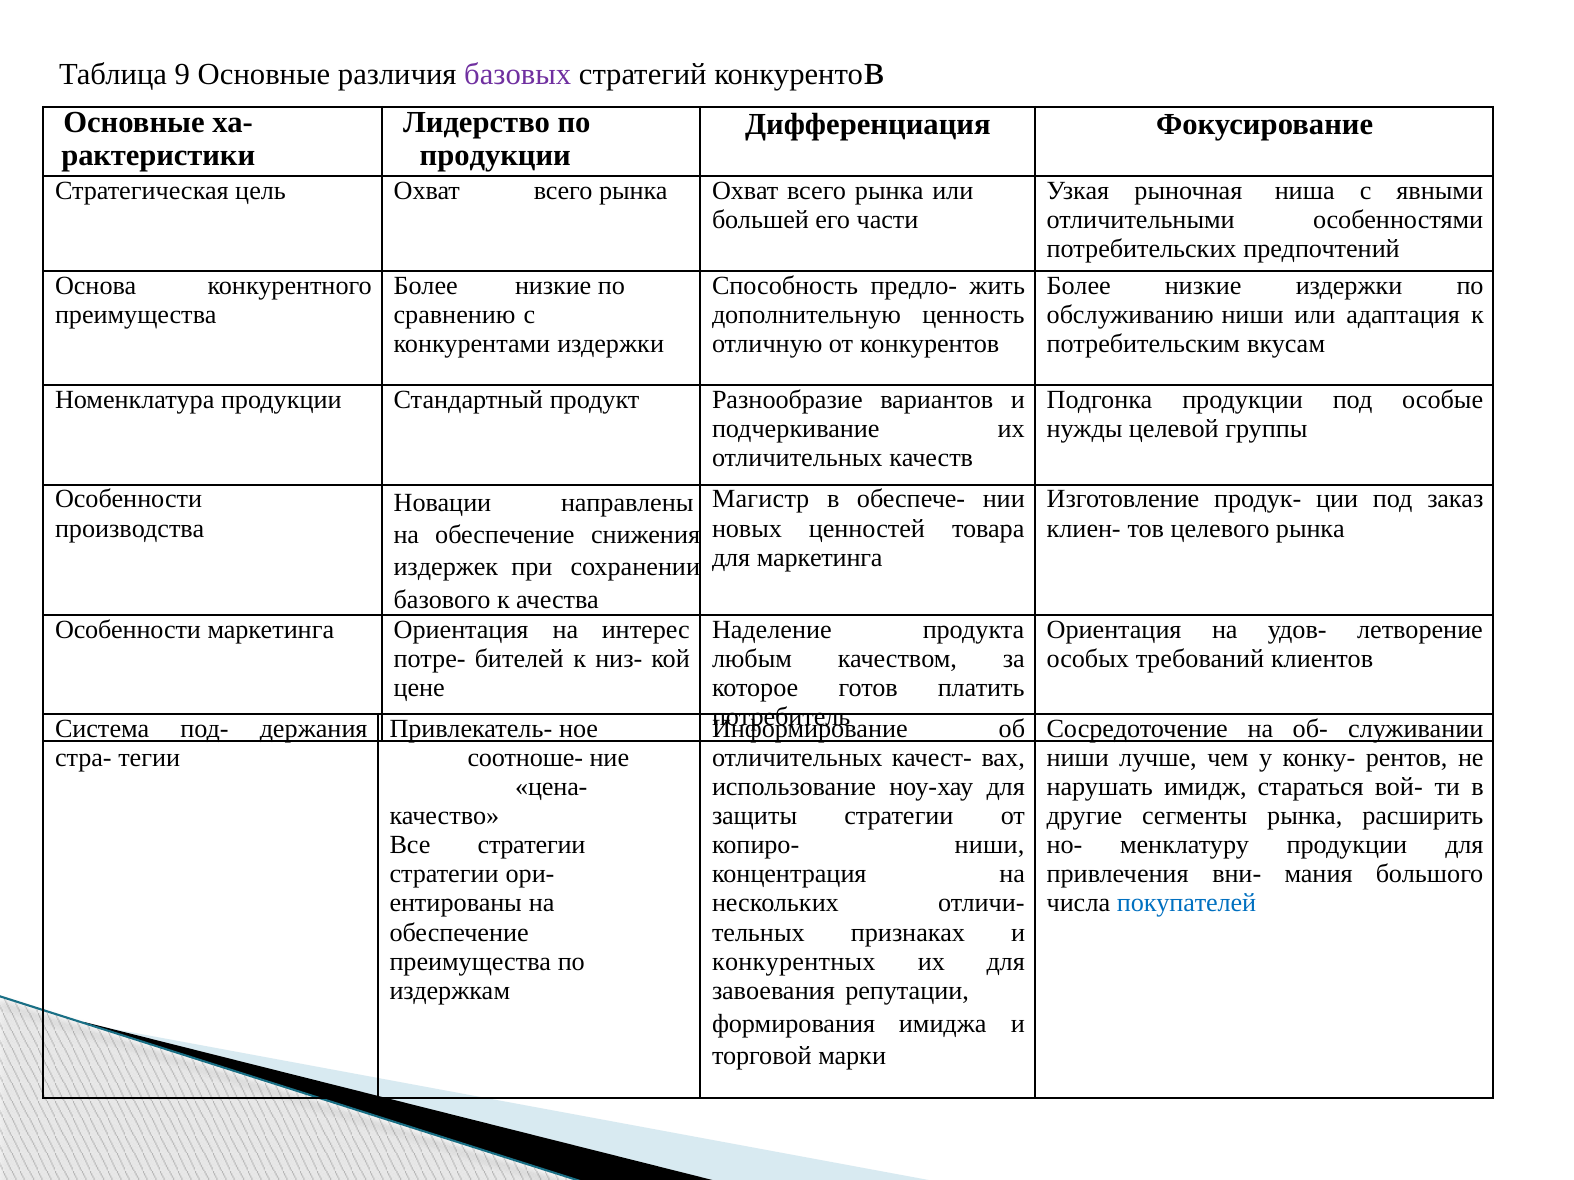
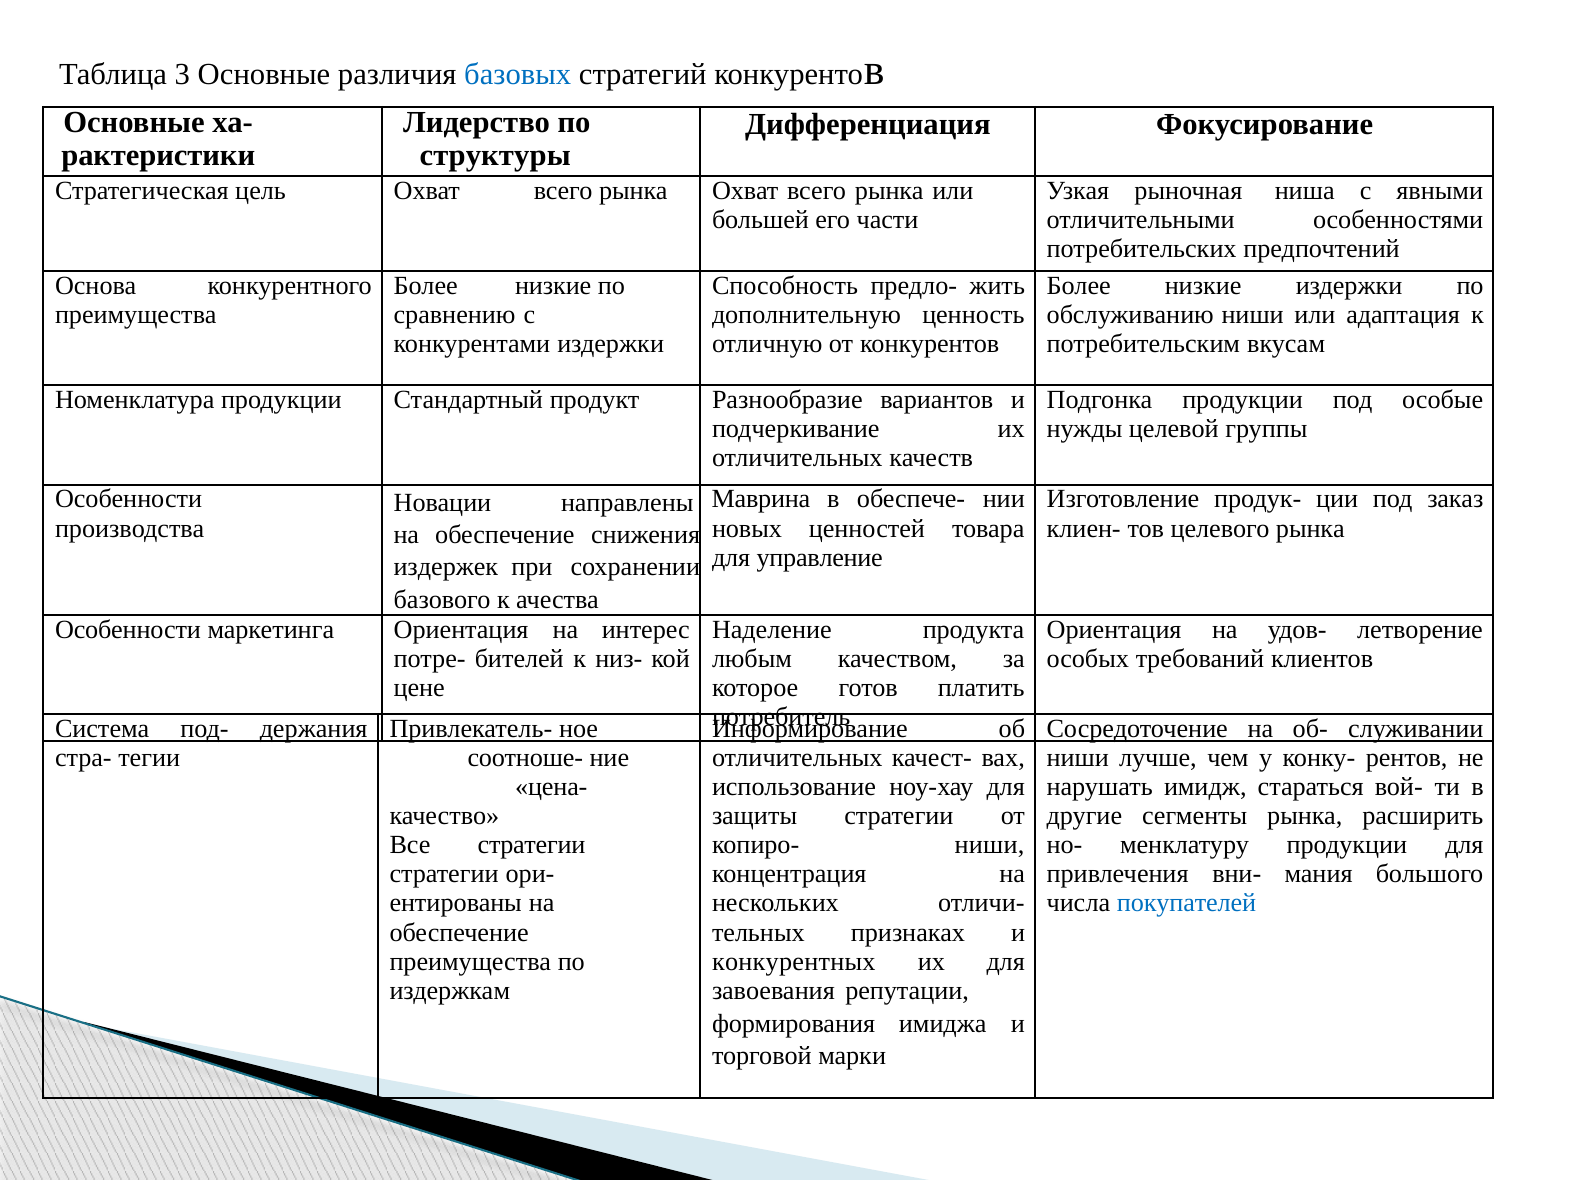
9: 9 -> 3
базовых colour: purple -> blue
продукции at (495, 155): продукции -> структуры
Магистр: Магистр -> Маврина
для маркетинга: маркетинга -> управление
